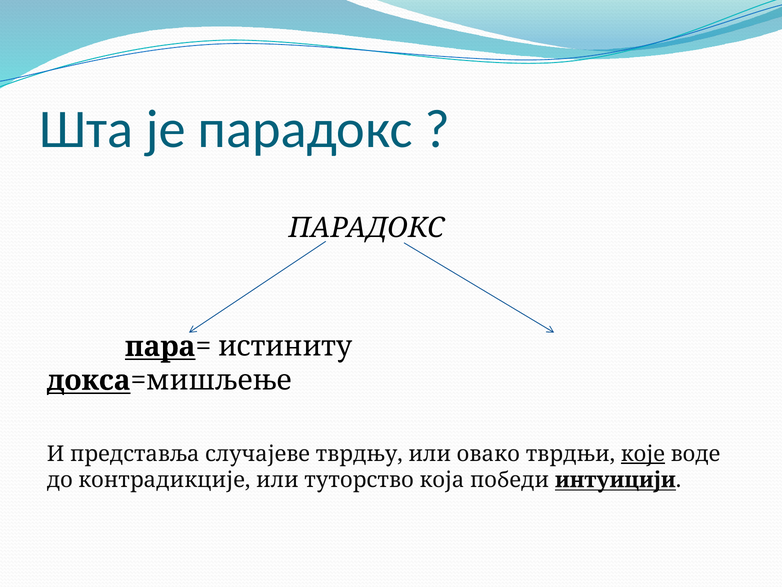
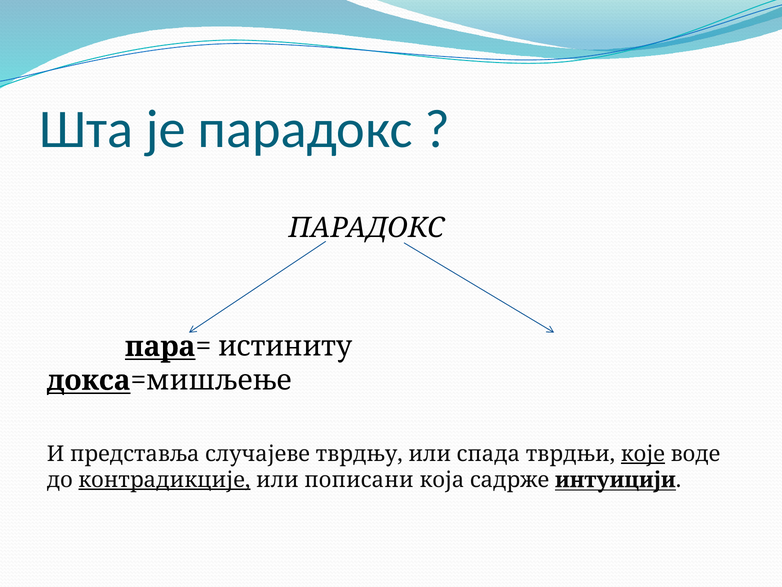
овако: овако -> спада
контрадикције underline: none -> present
туторство: туторство -> пописани
победи: победи -> садрже
